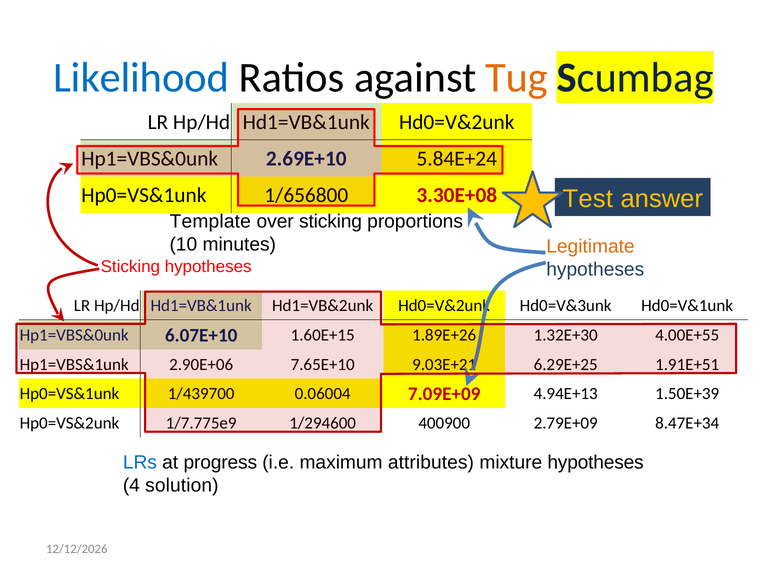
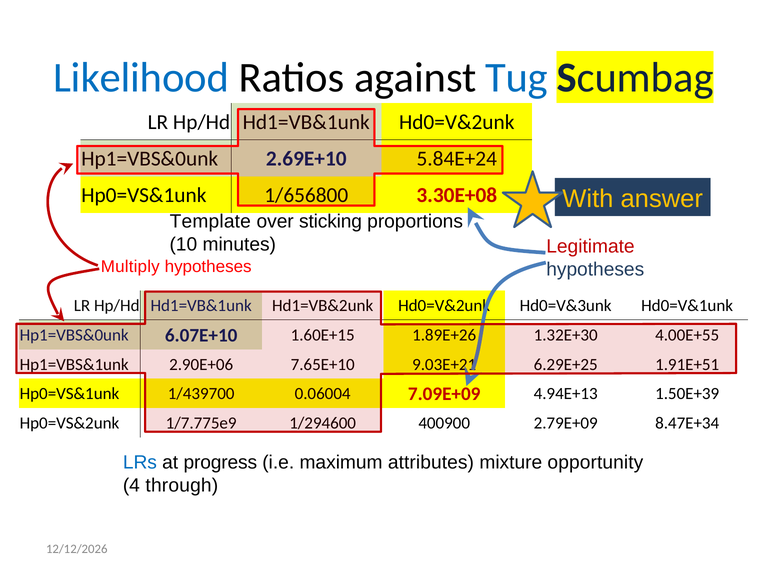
Tug colour: orange -> blue
Test: Test -> With
Legitimate colour: orange -> red
Sticking at (130, 267): Sticking -> Multiply
mixture hypotheses: hypotheses -> opportunity
solution: solution -> through
